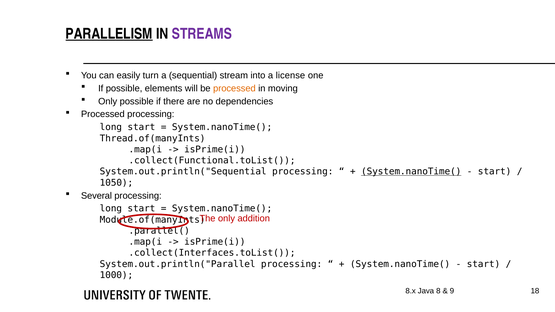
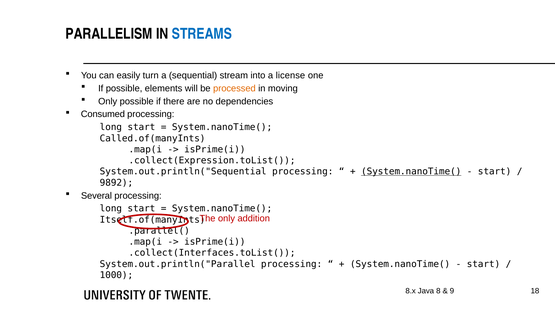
PARALLELISM underline: present -> none
STREAMS colour: purple -> blue
Processed at (103, 114): Processed -> Consumed
Thread.of(manyInts: Thread.of(manyInts -> Called.of(manyInts
.collect(Functional.toList(: .collect(Functional.toList( -> .collect(Expression.toList(
1050: 1050 -> 9892
Module.of(manyInts: Module.of(manyInts -> Itself.of(manyInts
